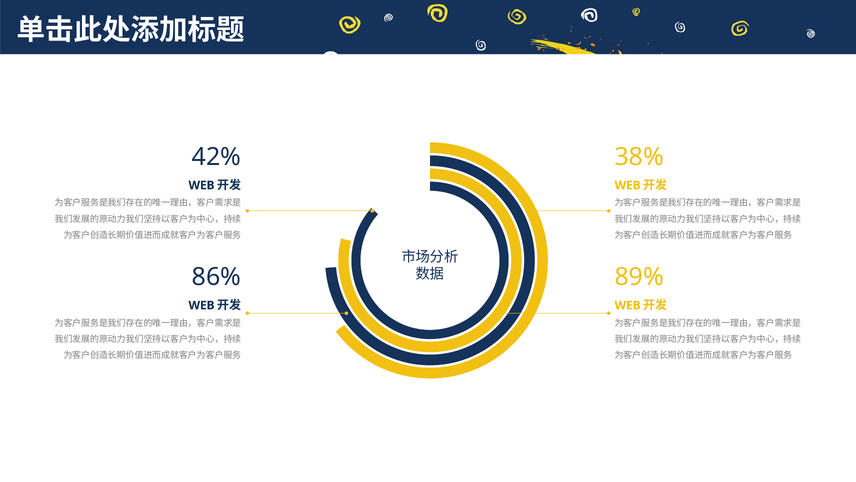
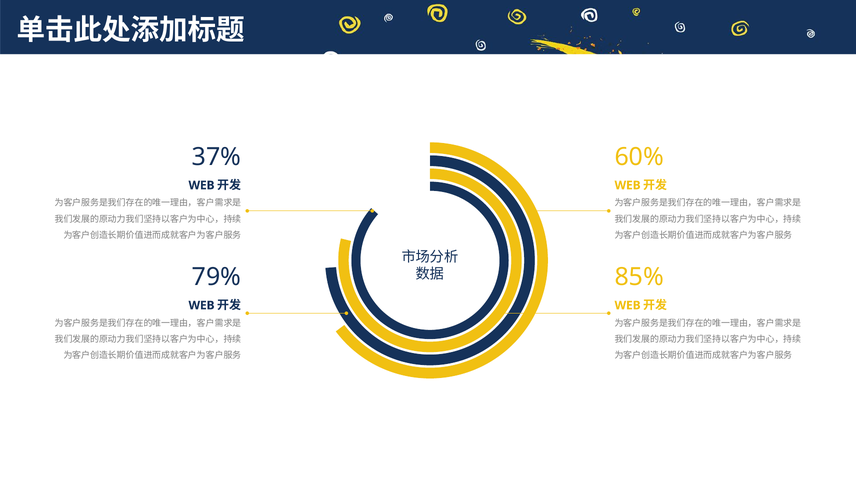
42%: 42% -> 37%
38%: 38% -> 60%
86%: 86% -> 79%
89%: 89% -> 85%
